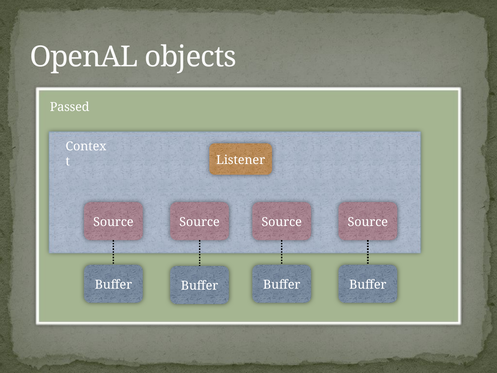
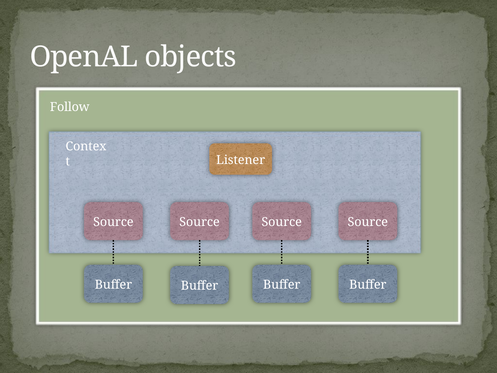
Passed: Passed -> Follow
